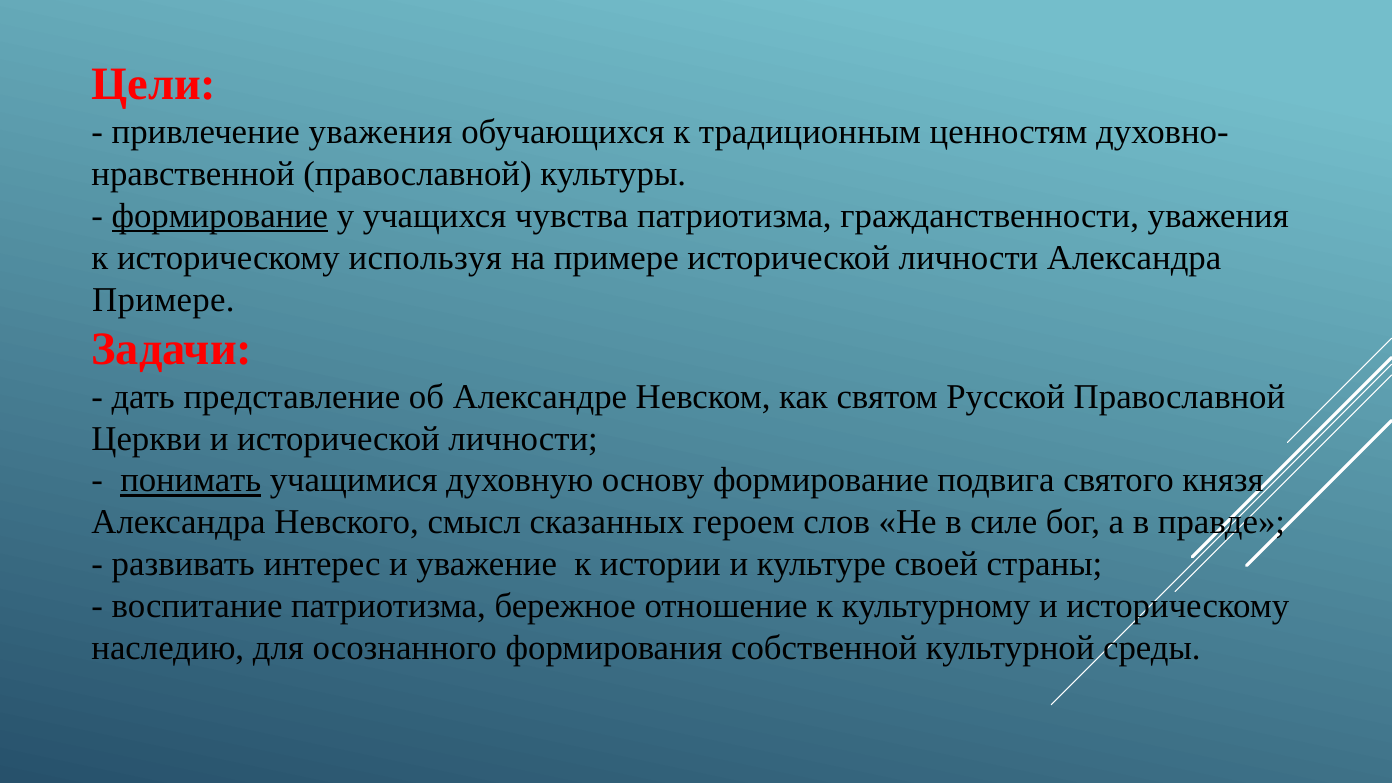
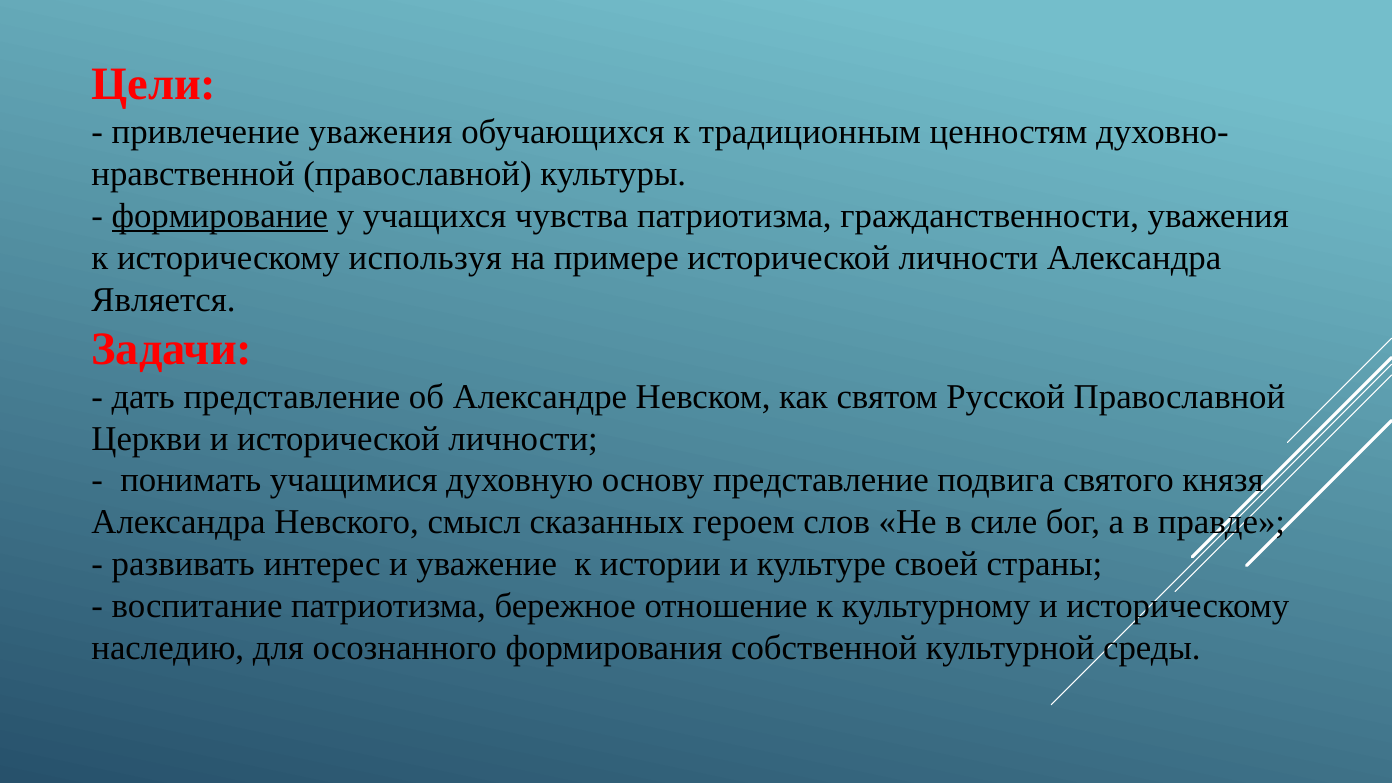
Примере at (163, 300): Примере -> Является
понимать underline: present -> none
основу формирование: формирование -> представление
